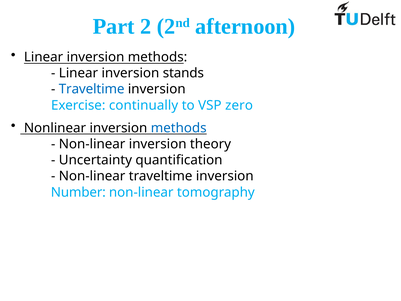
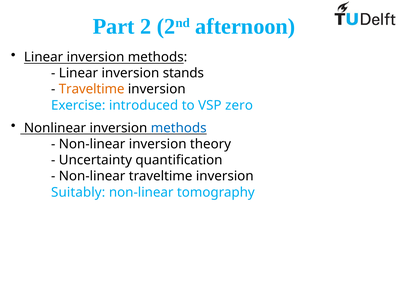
Traveltime at (92, 89) colour: blue -> orange
continually: continually -> introduced
Number: Number -> Suitably
